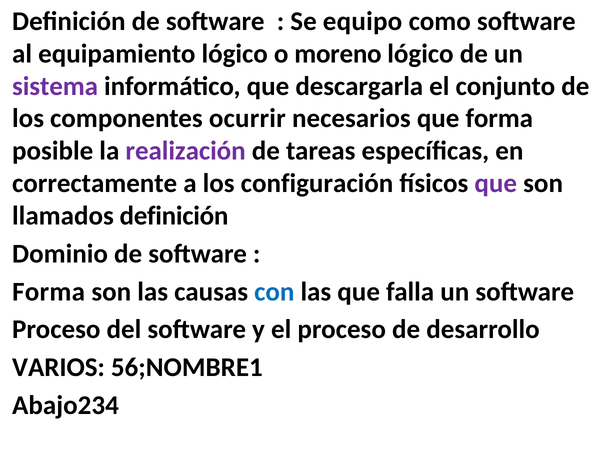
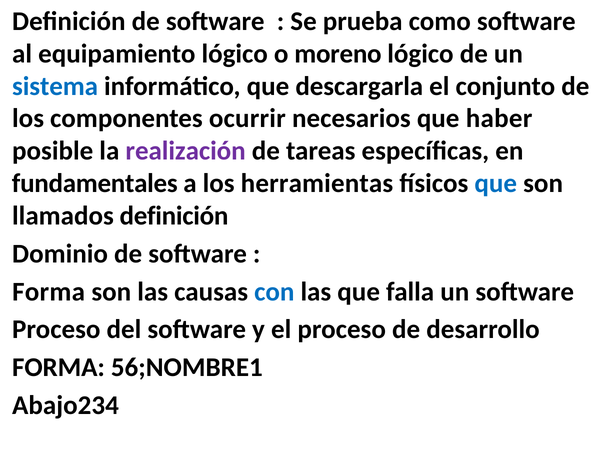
equipo: equipo -> prueba
sistema colour: purple -> blue
que forma: forma -> haber
correctamente: correctamente -> fundamentales
configuración: configuración -> herramientas
que at (496, 183) colour: purple -> blue
VARIOS at (58, 367): VARIOS -> FORMA
